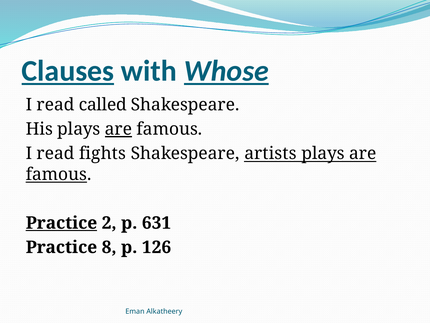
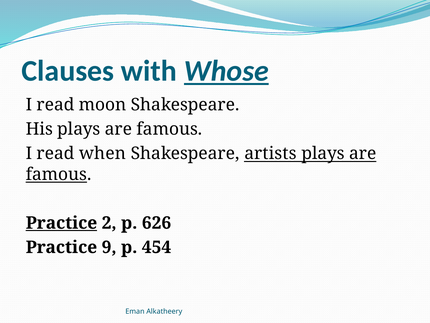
Clauses underline: present -> none
called: called -> moon
are at (118, 129) underline: present -> none
fights: fights -> when
631: 631 -> 626
8: 8 -> 9
126: 126 -> 454
